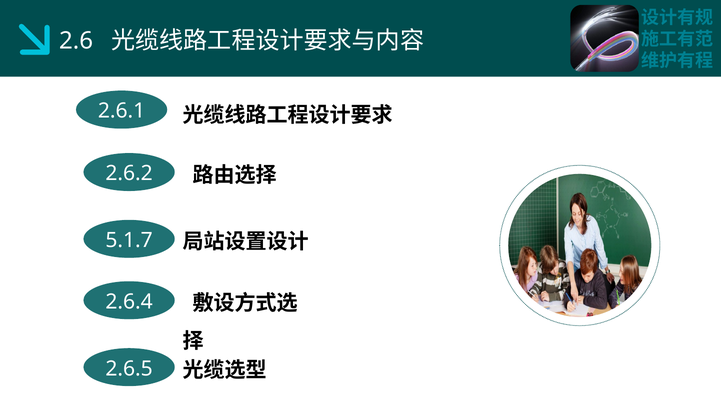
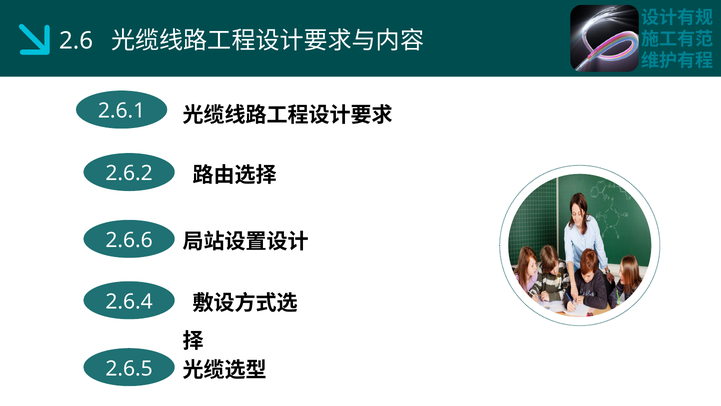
5.1.7: 5.1.7 -> 2.6.6
